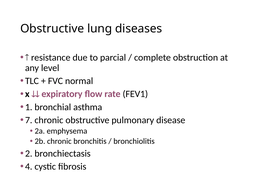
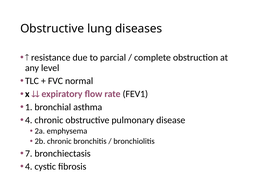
7 at (29, 121): 7 -> 4
2: 2 -> 7
